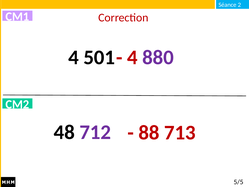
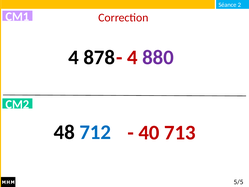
501: 501 -> 878
712 colour: purple -> blue
88: 88 -> 40
